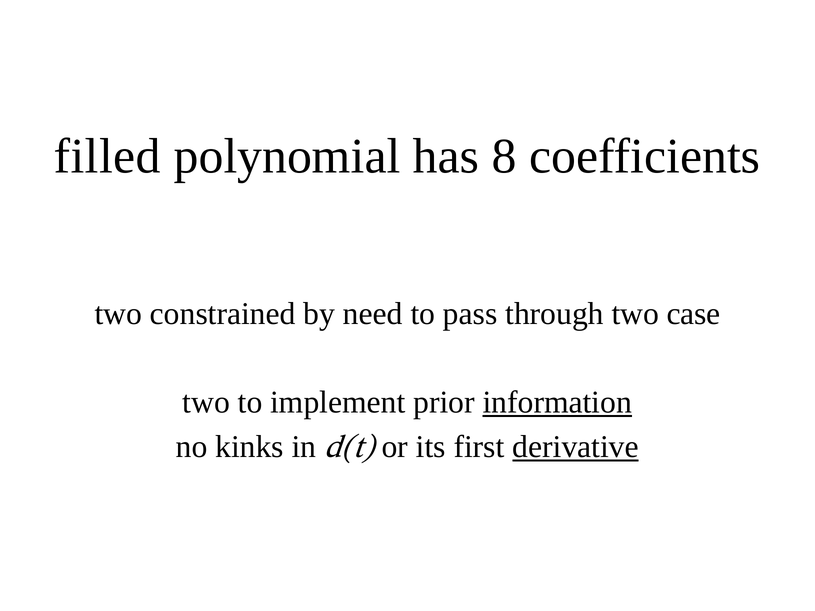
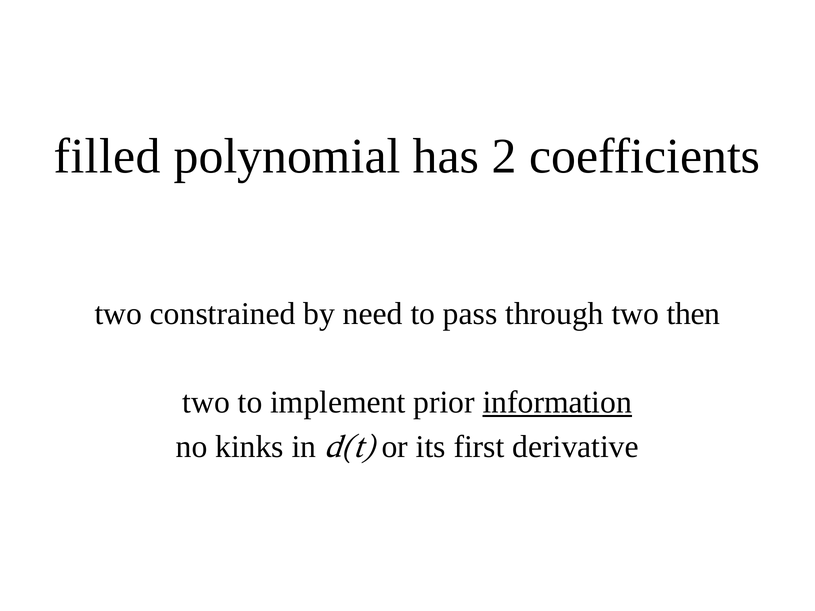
8: 8 -> 2
case: case -> then
derivative underline: present -> none
